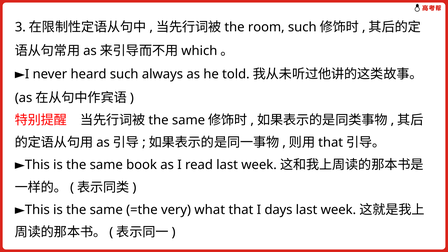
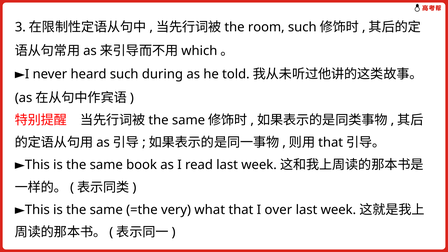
always: always -> during
days: days -> over
